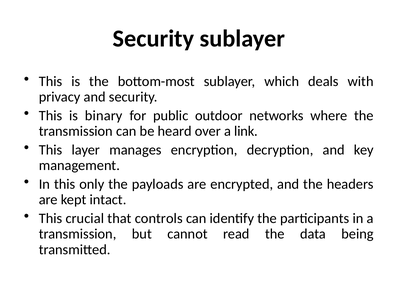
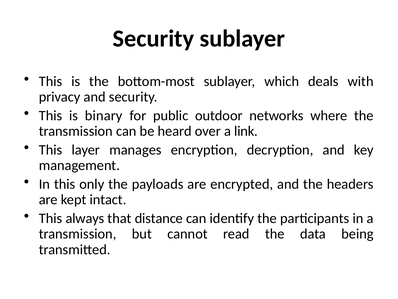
crucial: crucial -> always
controls: controls -> distance
